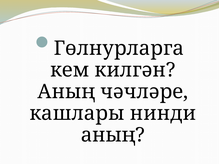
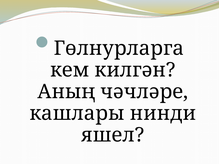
аның at (113, 135): аның -> яшел
